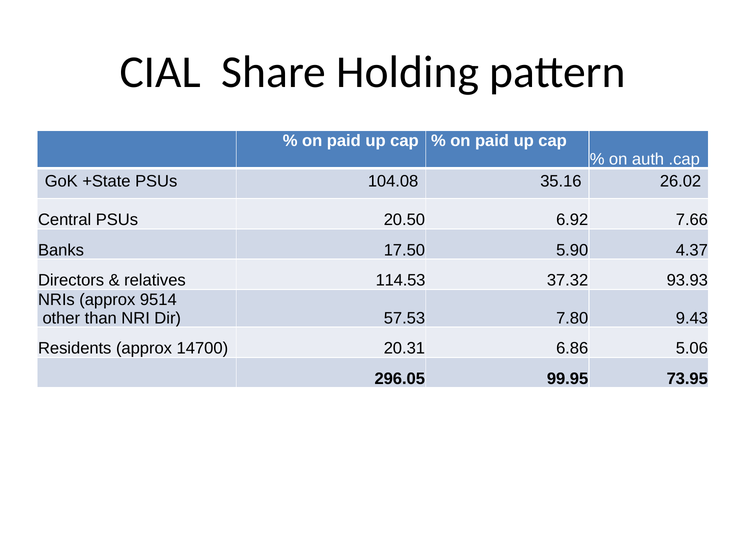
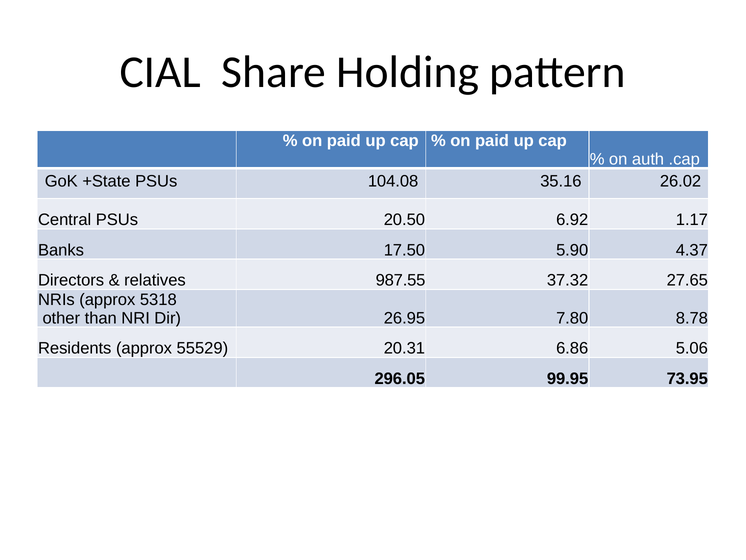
7.66: 7.66 -> 1.17
114.53: 114.53 -> 987.55
93.93: 93.93 -> 27.65
9514: 9514 -> 5318
57.53: 57.53 -> 26.95
9.43: 9.43 -> 8.78
14700: 14700 -> 55529
